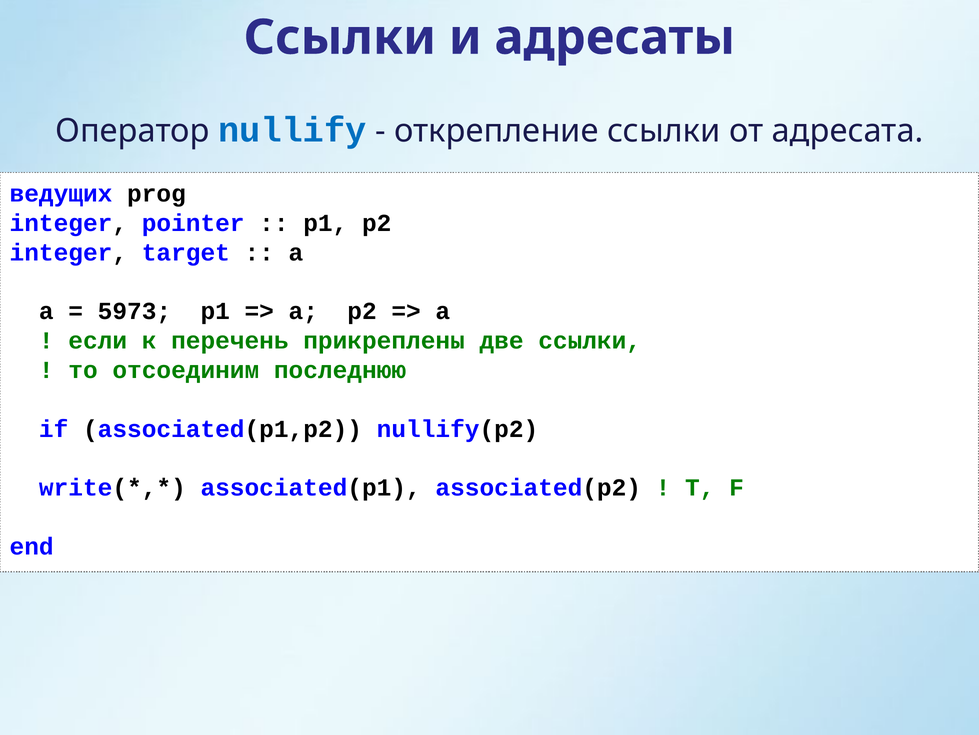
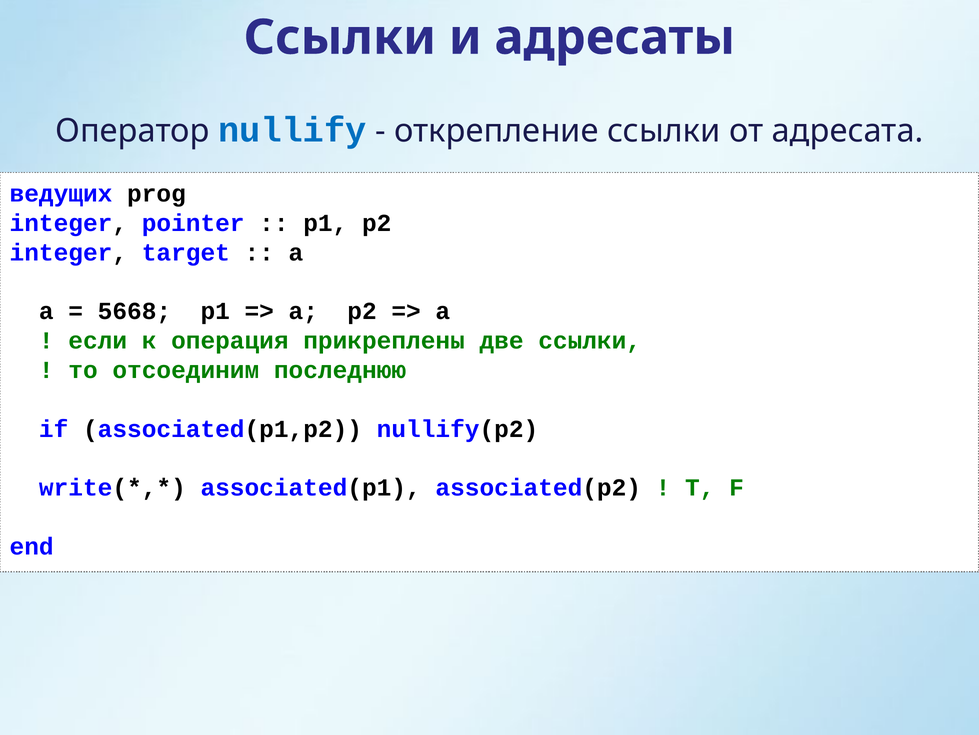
5973: 5973 -> 5668
перечень: перечень -> операция
